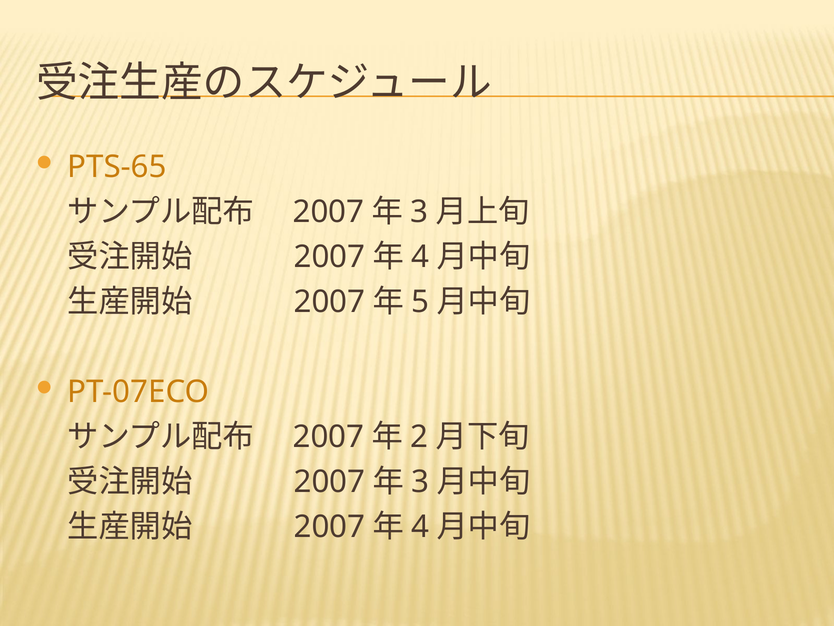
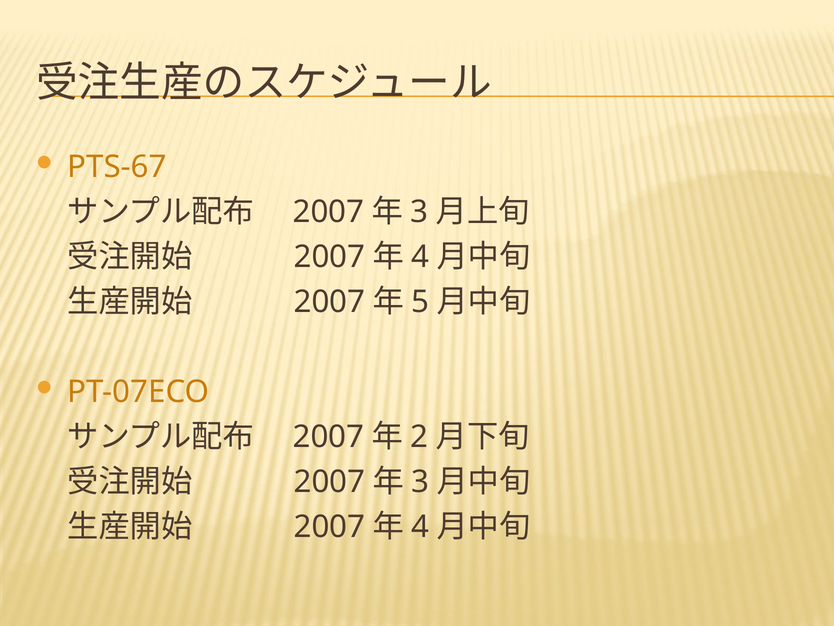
PTS-65: PTS-65 -> PTS-67
